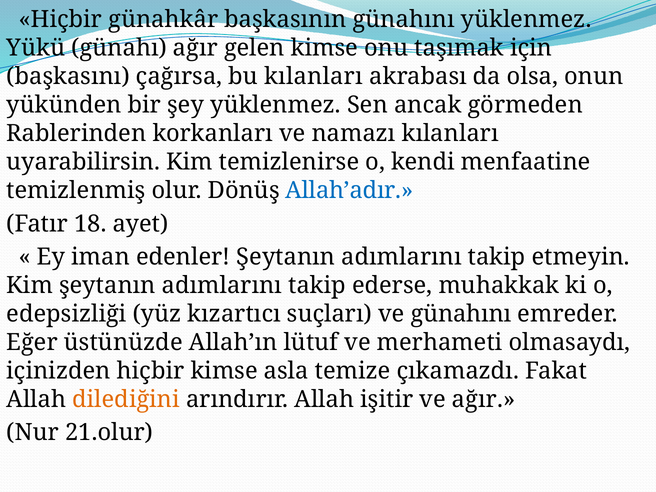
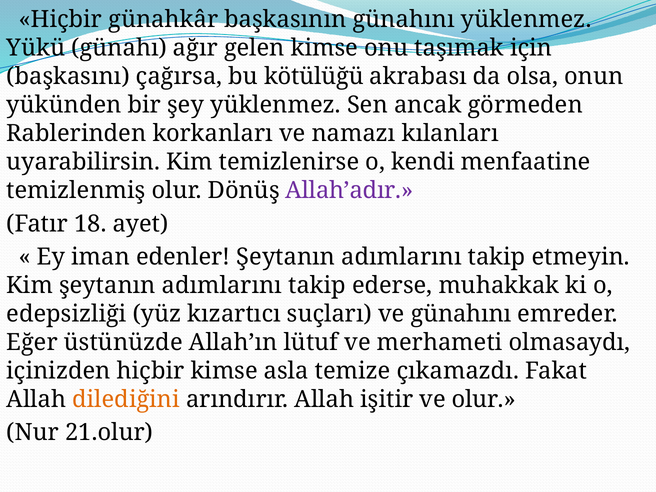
bu kılanları: kılanları -> kötülüğü
Allah’adır colour: blue -> purple
ve ağır: ağır -> olur
